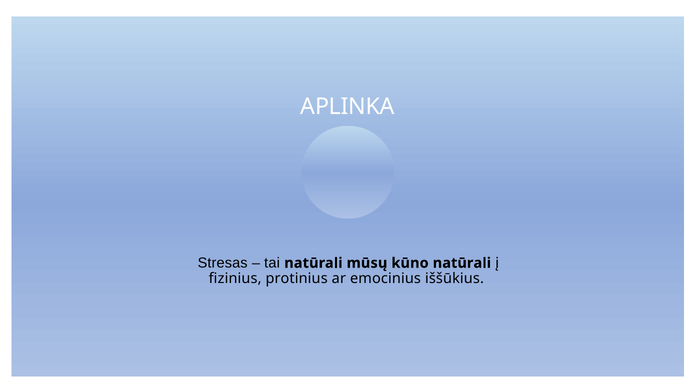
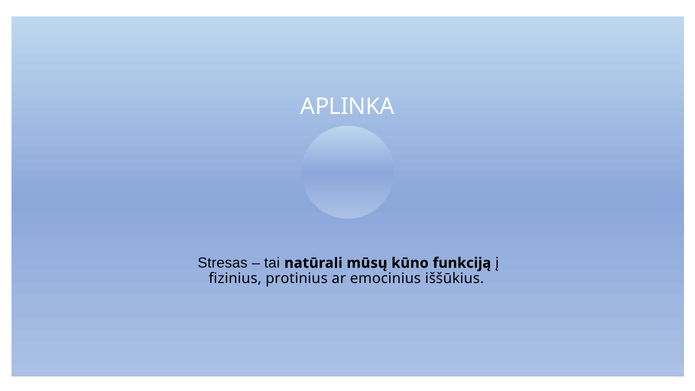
kūno natūrali: natūrali -> funkciją
